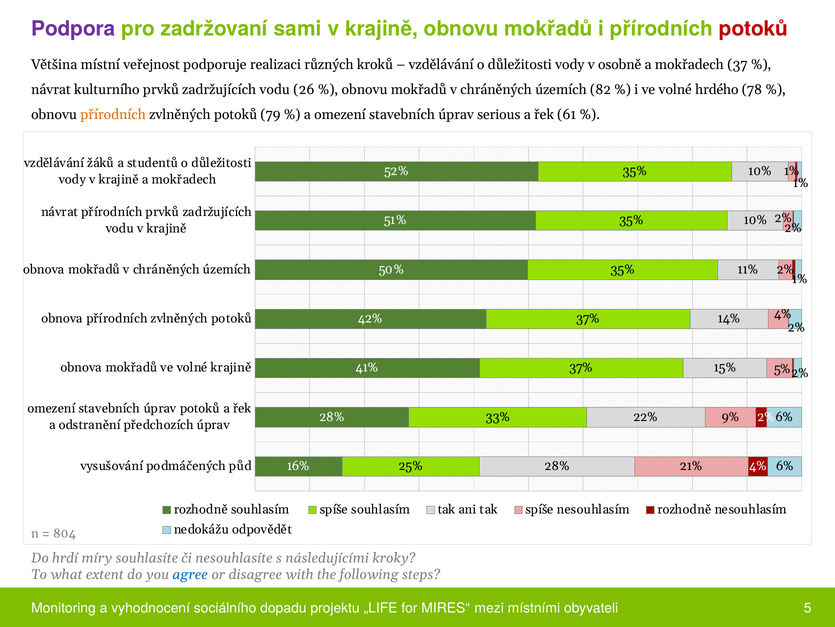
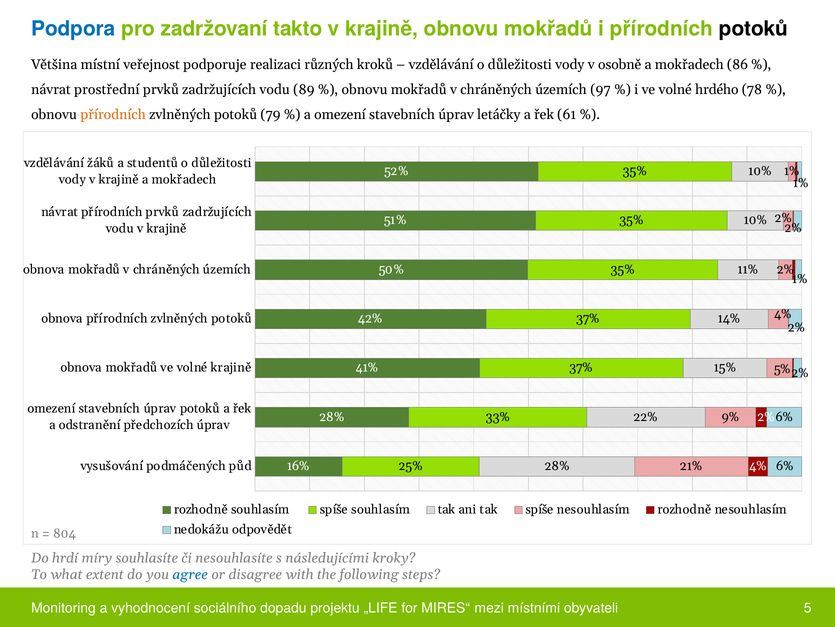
Podpora colour: purple -> blue
sami: sami -> takto
potoků at (754, 29) colour: red -> black
37: 37 -> 86
kulturního: kulturního -> prostřední
26: 26 -> 89
82: 82 -> 97
serious: serious -> letáčky
